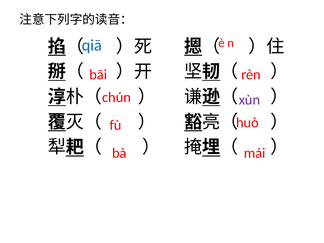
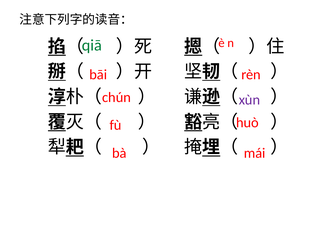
qiā colour: blue -> green
